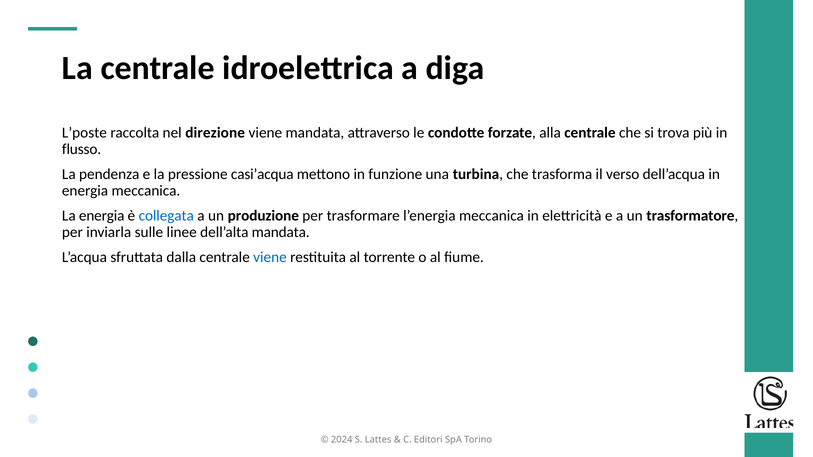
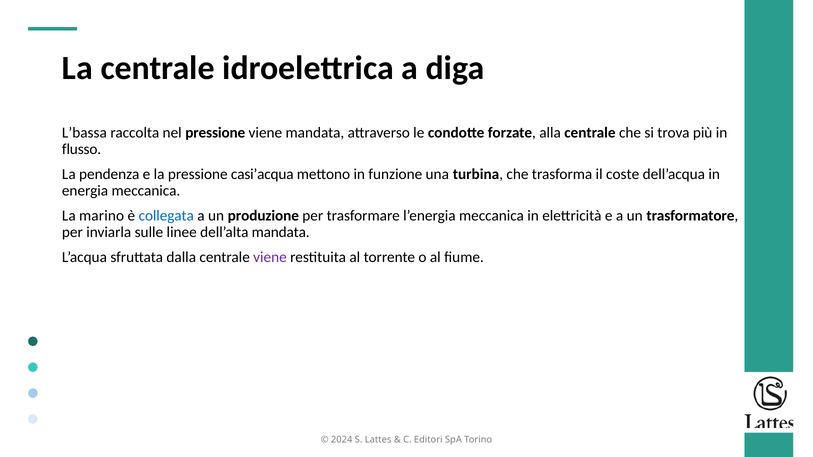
L’poste: L’poste -> L’bassa
nel direzione: direzione -> pressione
verso: verso -> coste
La energia: energia -> marino
viene at (270, 257) colour: blue -> purple
